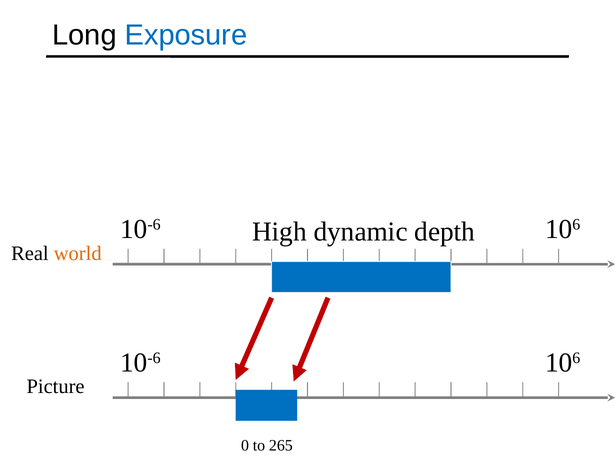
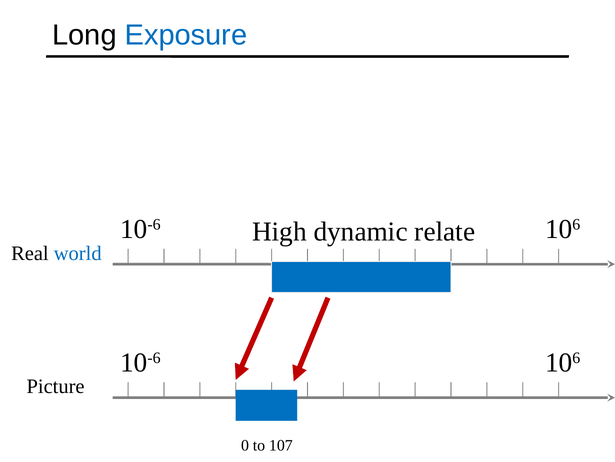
depth: depth -> relate
world colour: orange -> blue
265: 265 -> 107
